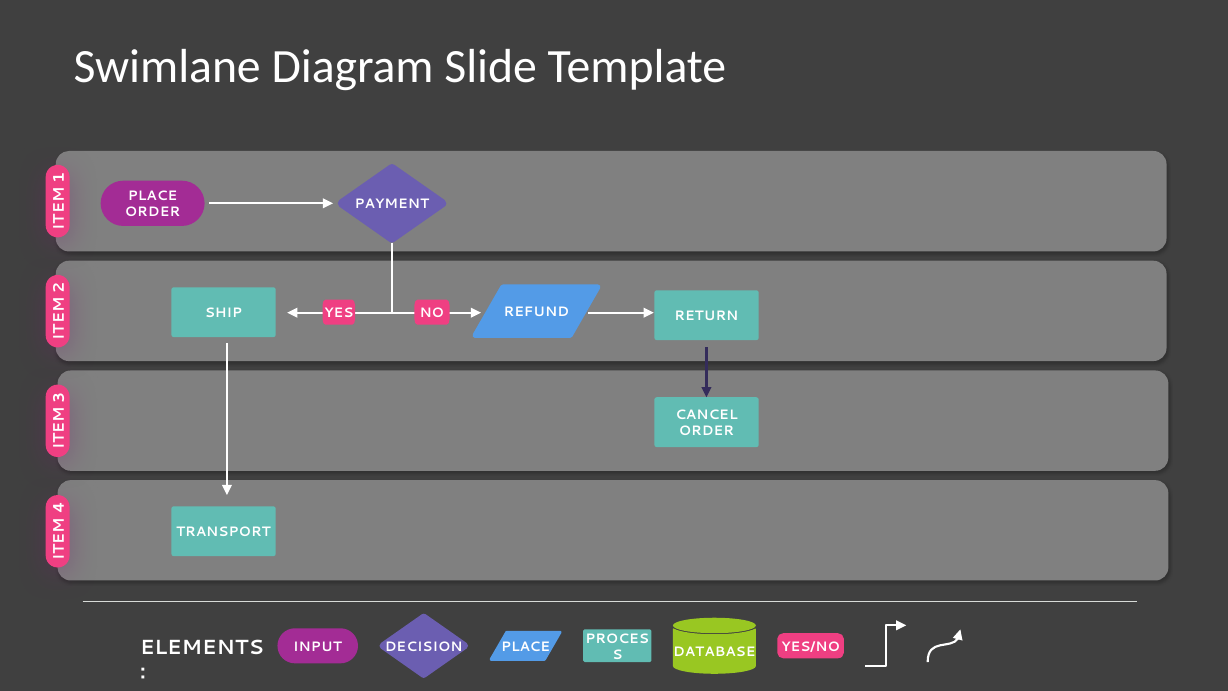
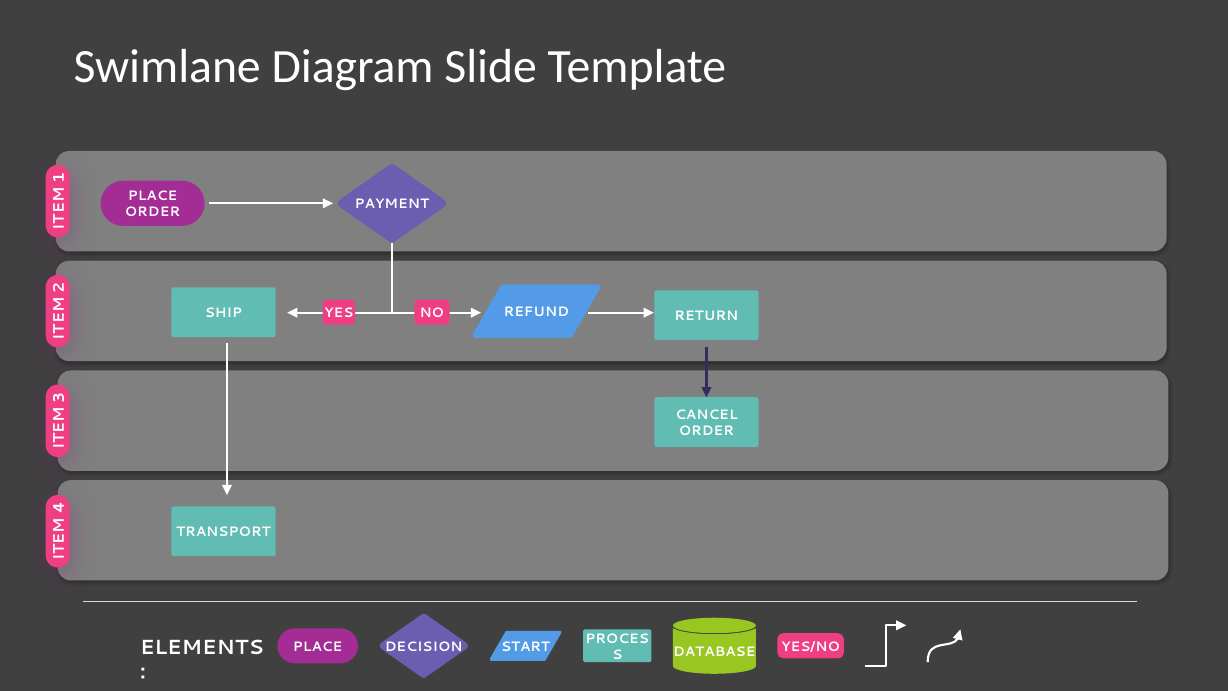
INPUT at (318, 647): INPUT -> PLACE
DECISION PLACE: PLACE -> START
